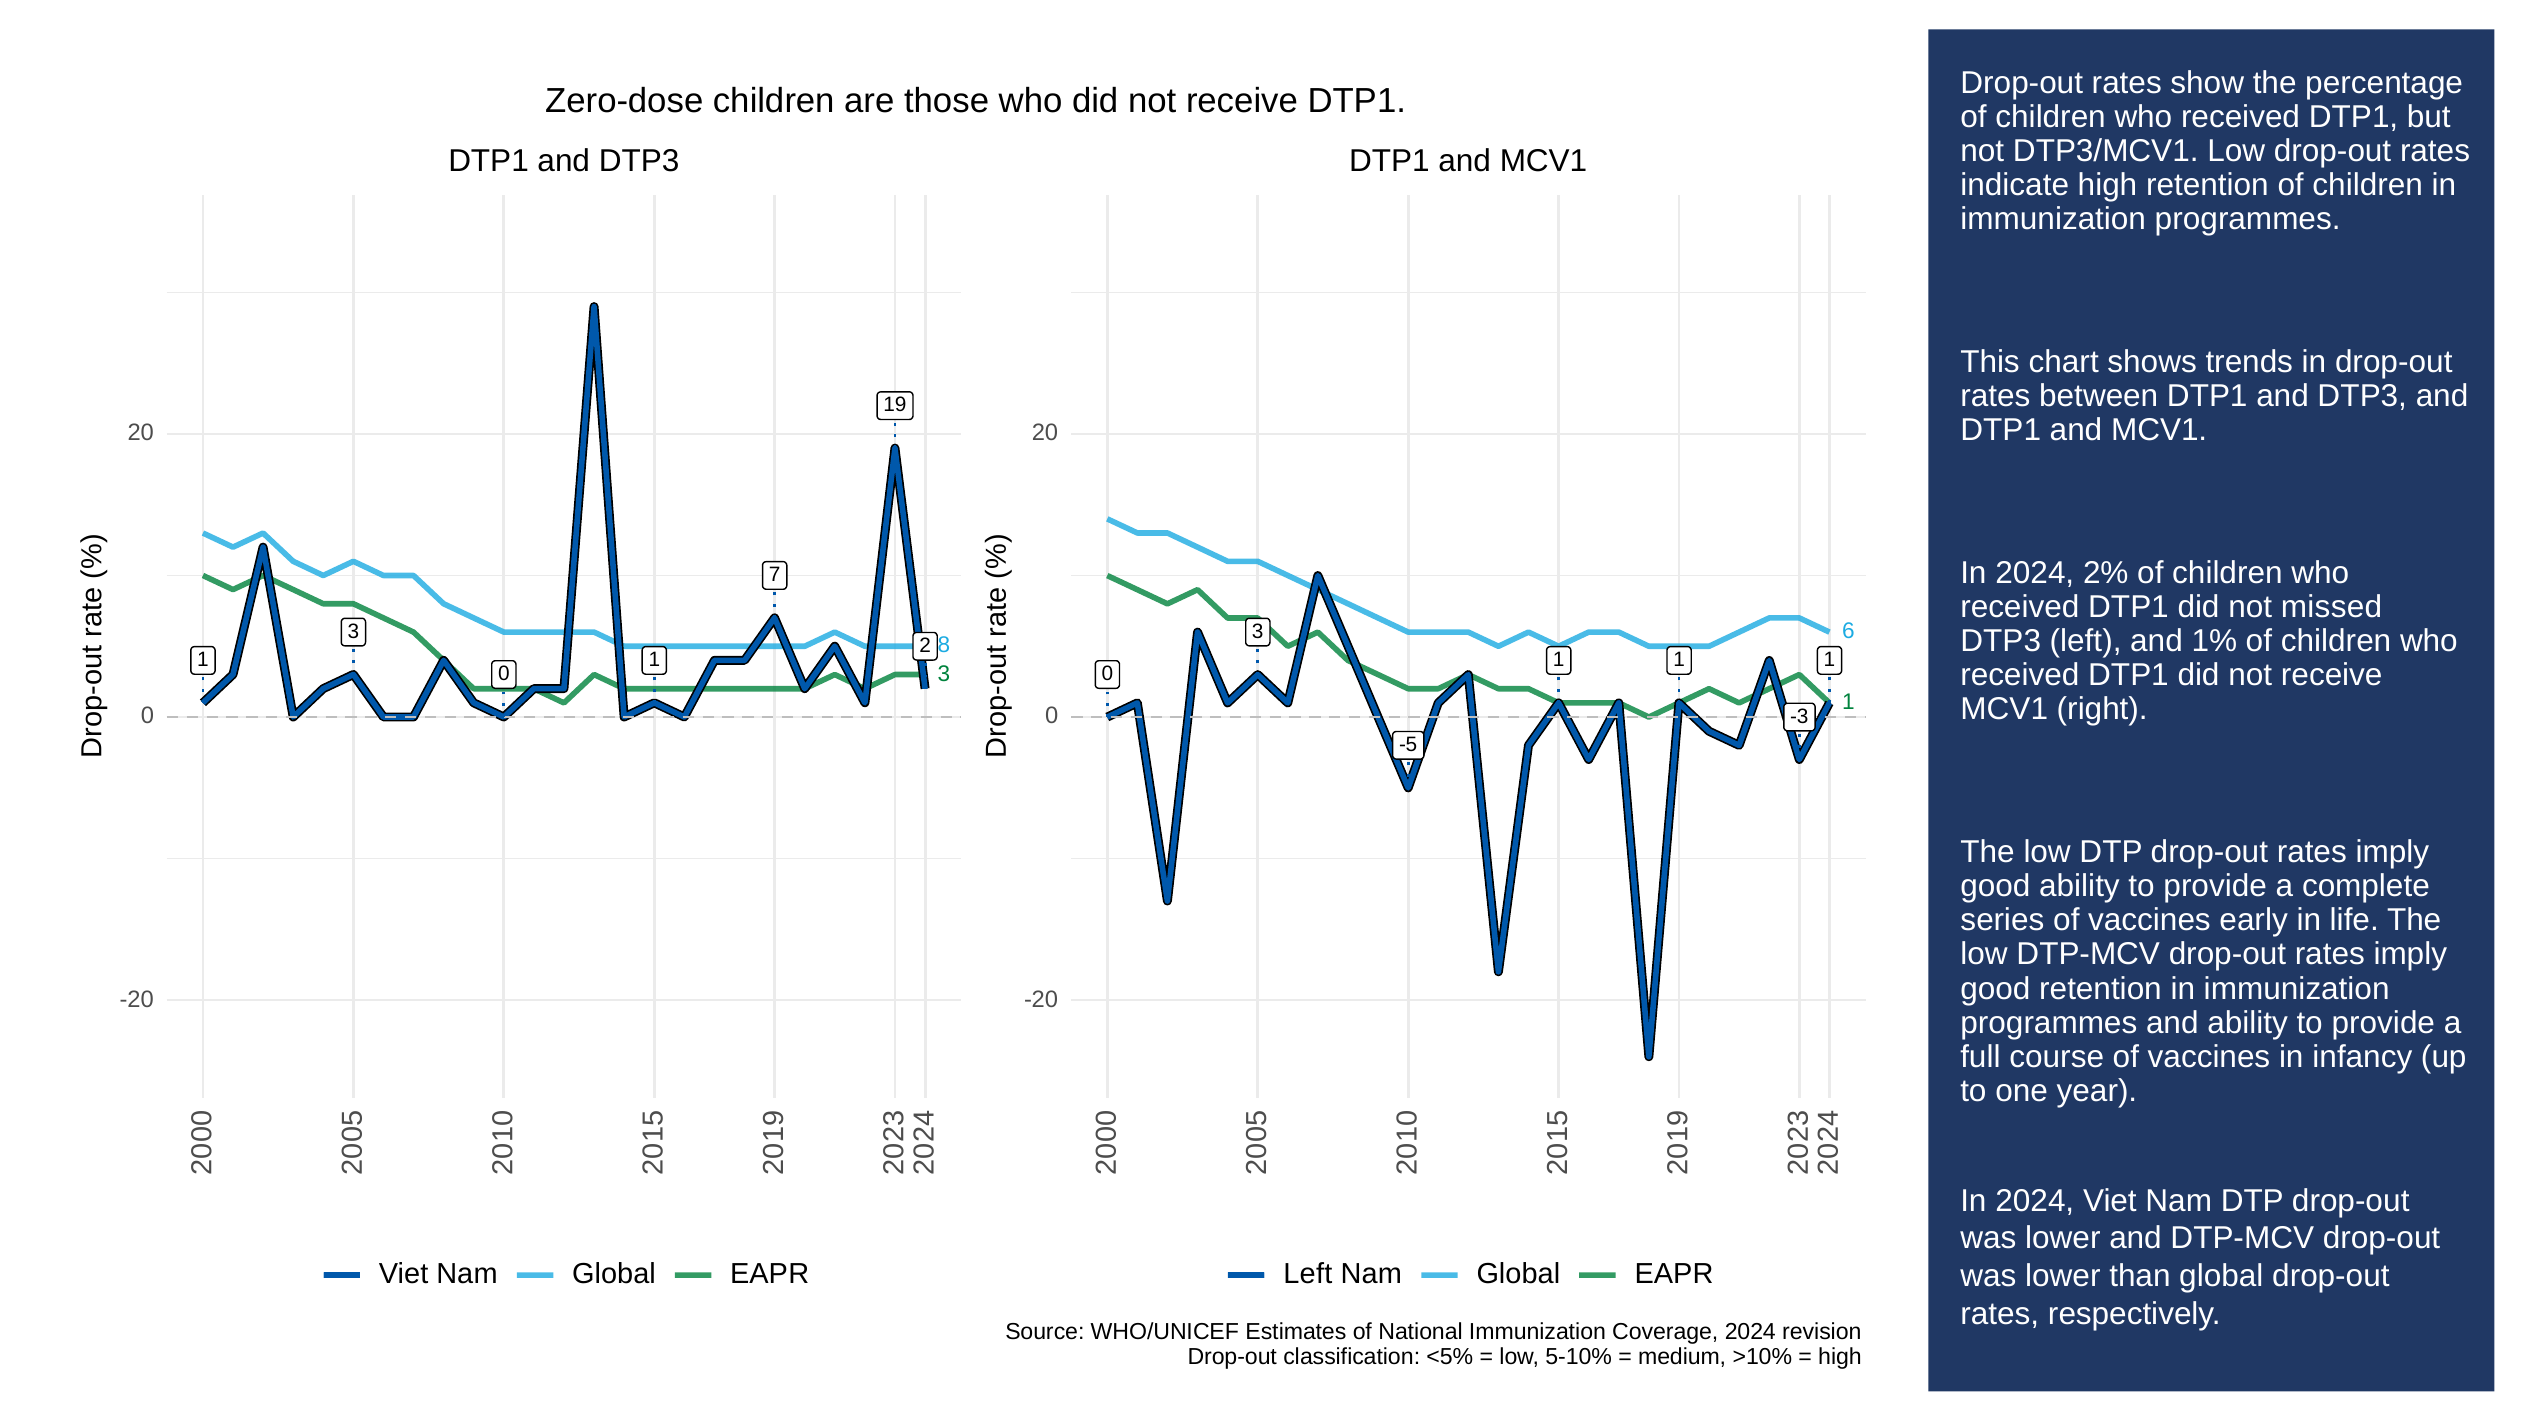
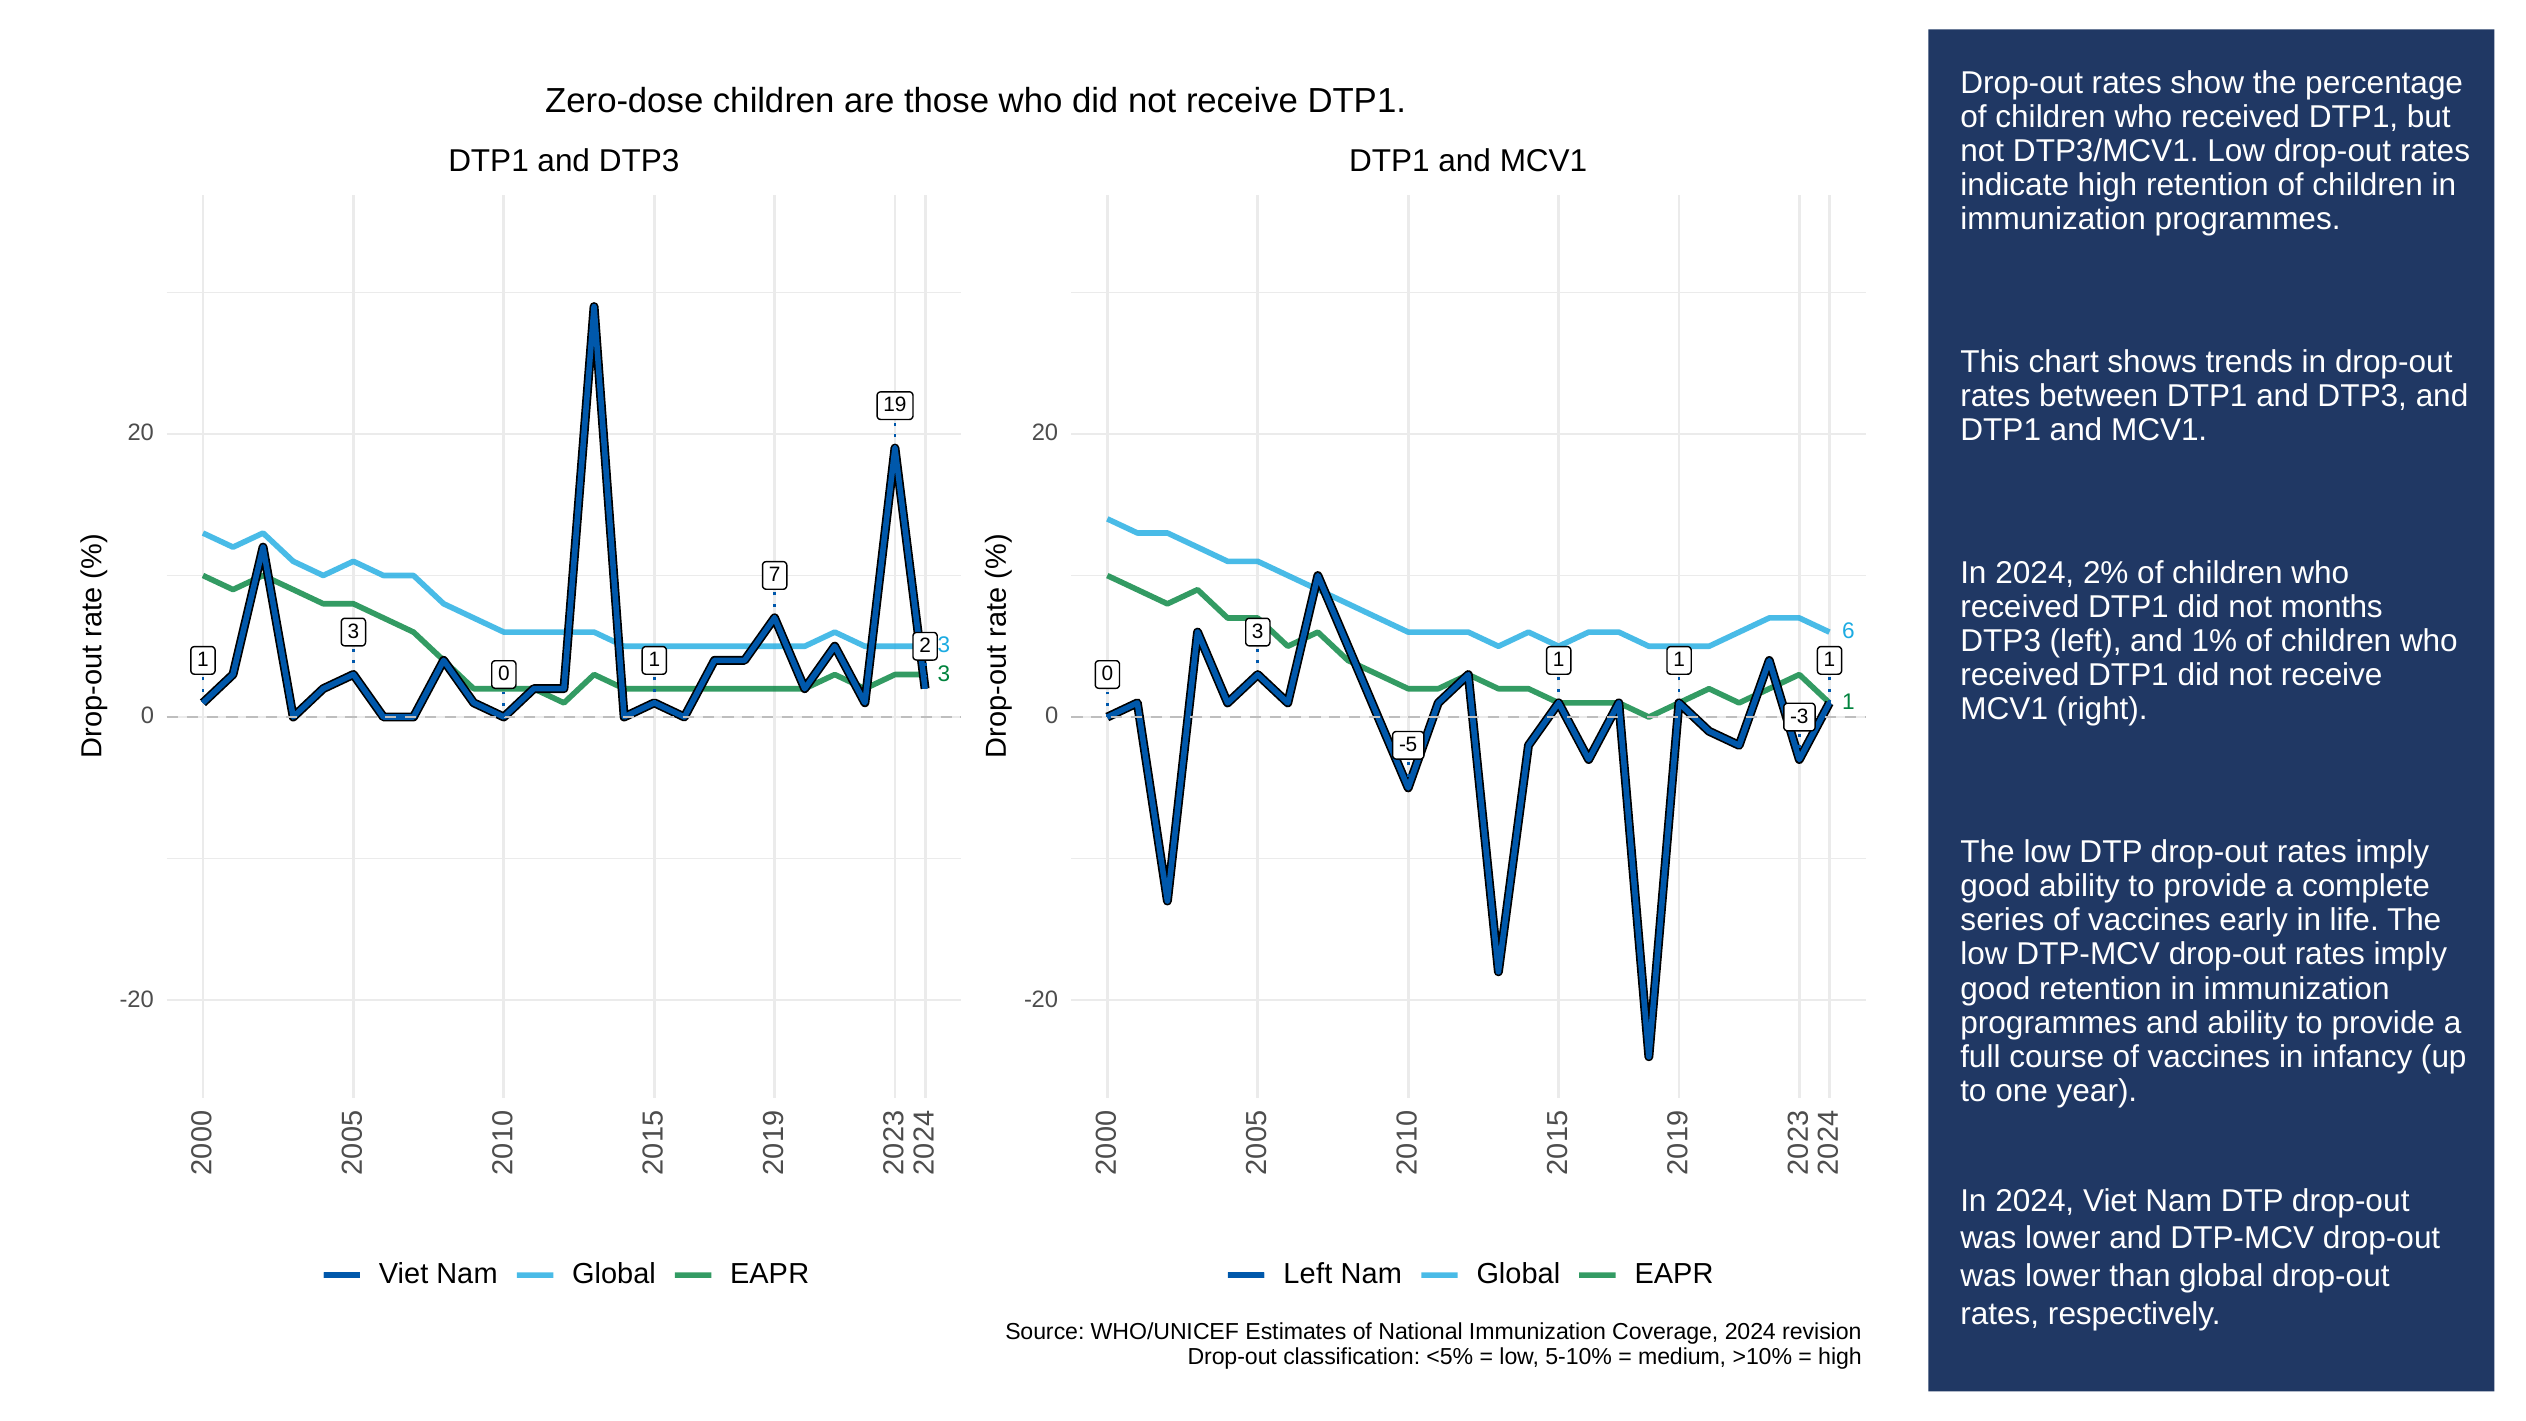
missed: missed -> months
8 at (944, 645): 8 -> 3
